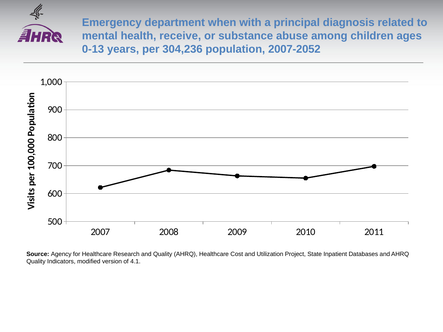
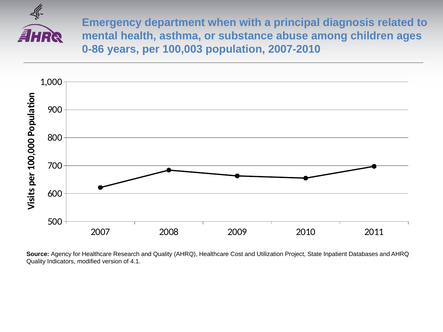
receive: receive -> asthma
0-13: 0-13 -> 0-86
304,236: 304,236 -> 100,003
2007-2052: 2007-2052 -> 2007-2010
